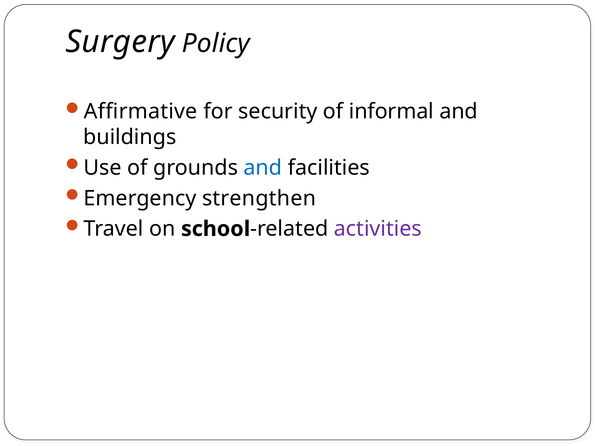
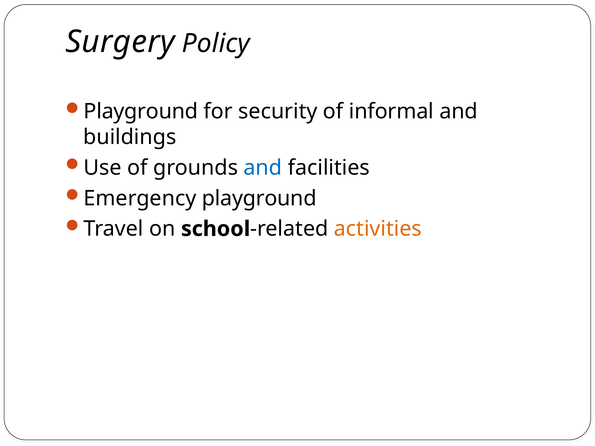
Affirmative at (141, 112): Affirmative -> Playground
Emergency strengthen: strengthen -> playground
activities colour: purple -> orange
